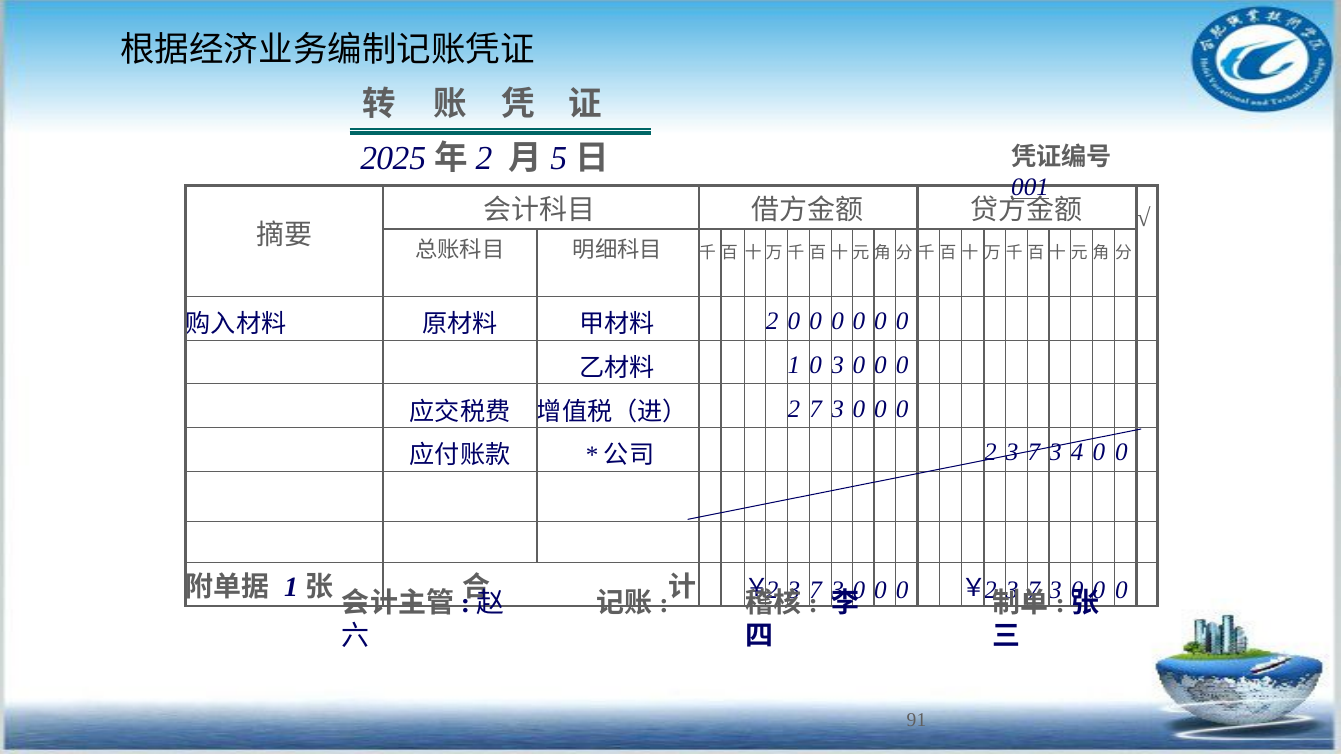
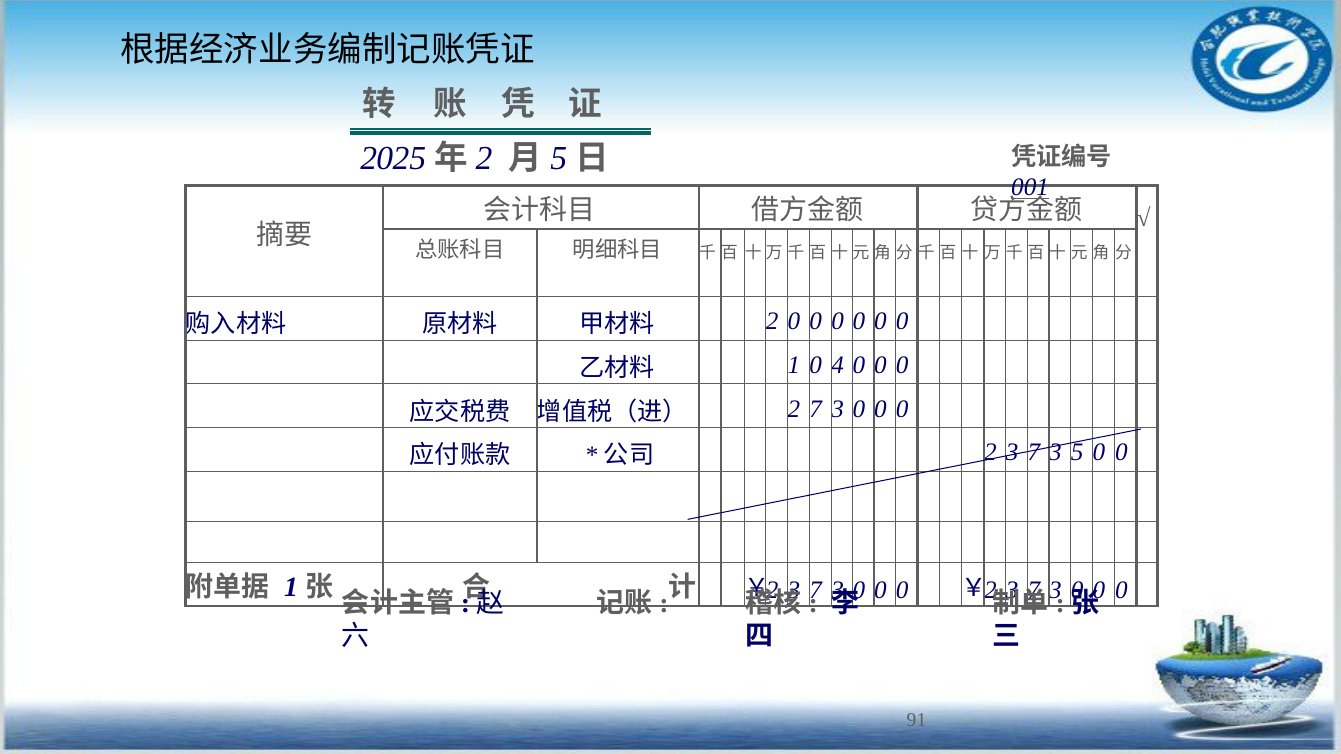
0 3: 3 -> 4
4: 4 -> 5
